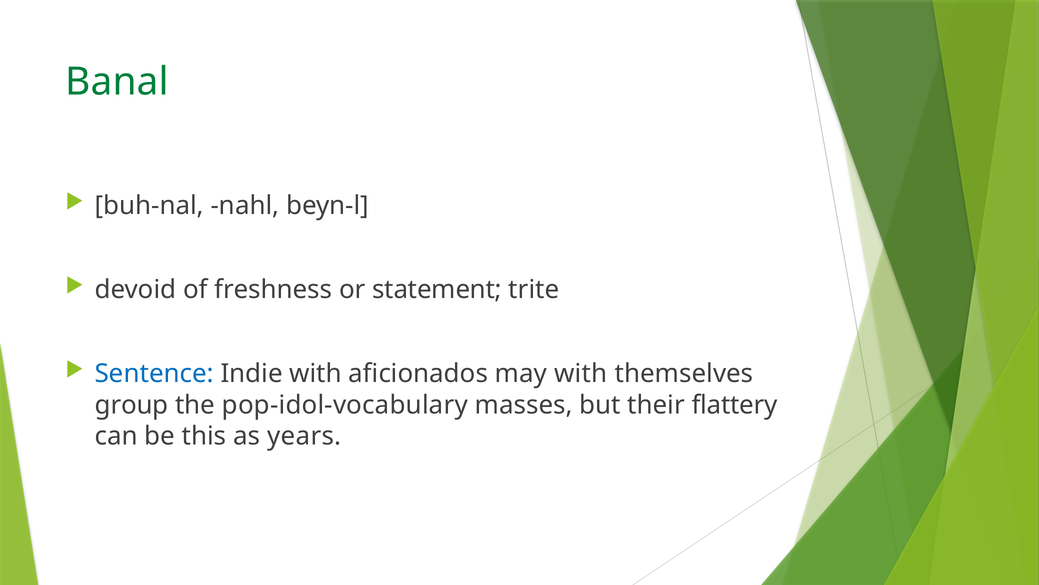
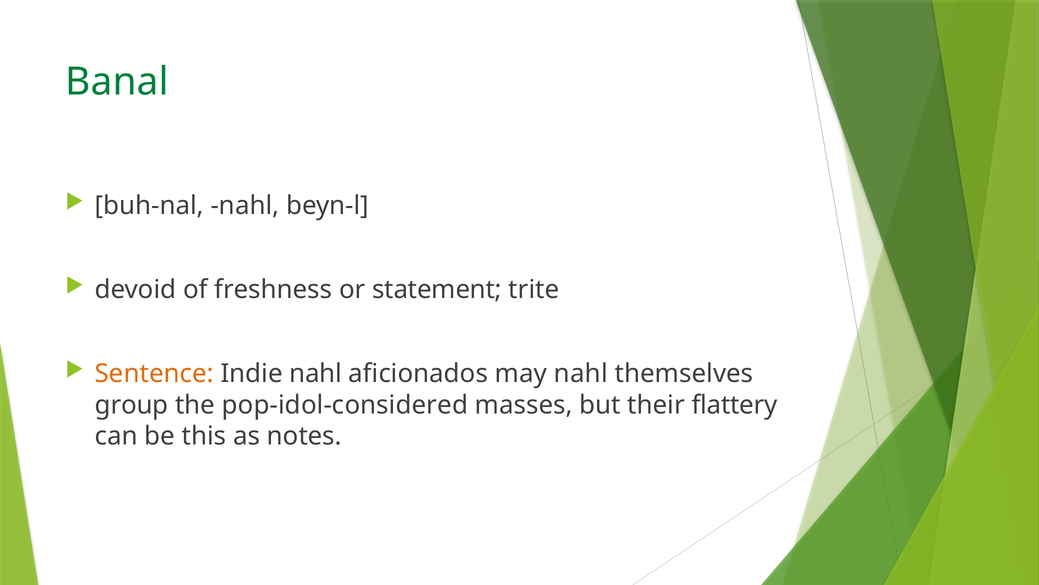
Sentence colour: blue -> orange
Indie with: with -> nahl
may with: with -> nahl
pop-idol-vocabulary: pop-idol-vocabulary -> pop-idol-considered
years: years -> notes
